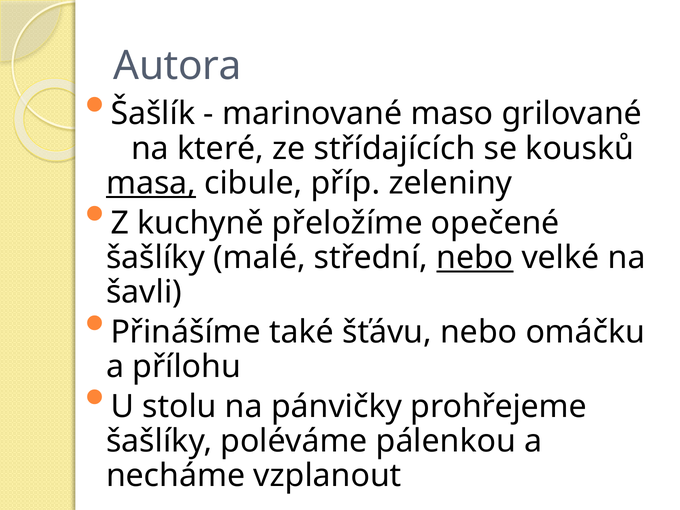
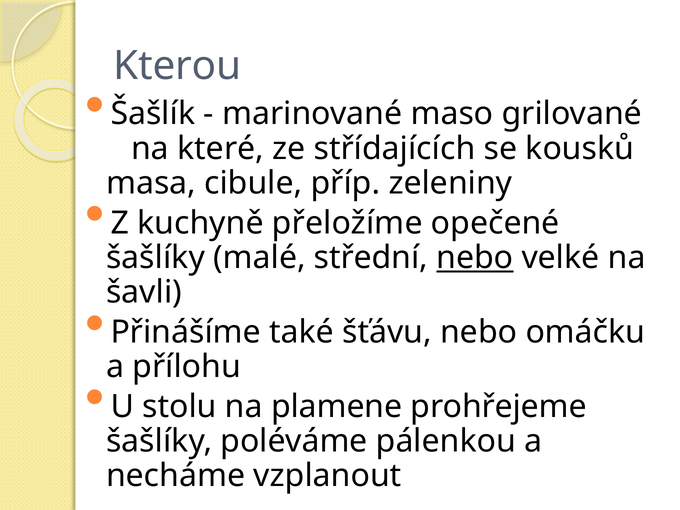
Autora: Autora -> Kterou
masa underline: present -> none
pánvičky: pánvičky -> plamene
